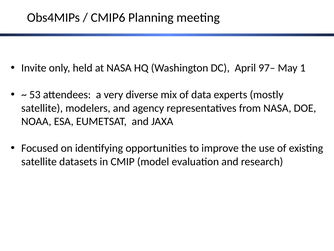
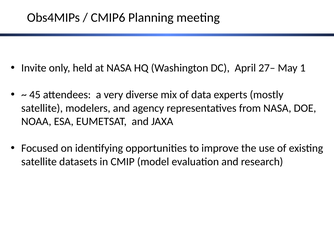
97–: 97– -> 27–
53: 53 -> 45
